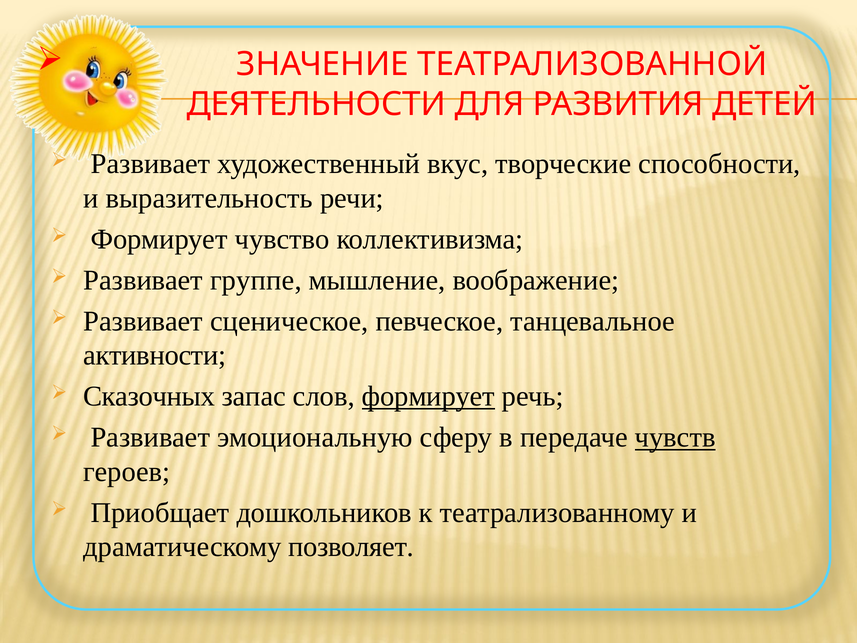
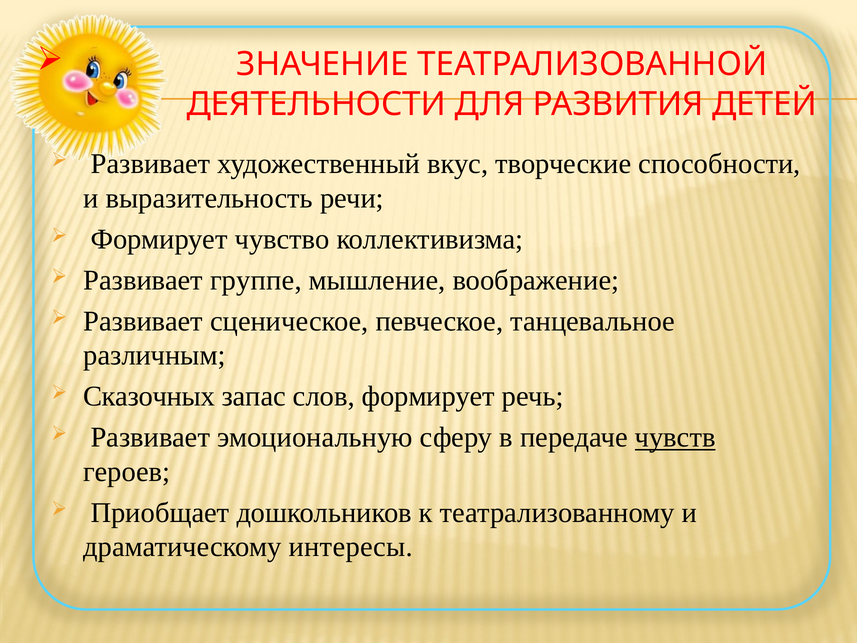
активности: активности -> различным
формирует at (428, 396) underline: present -> none
позволяет: позволяет -> интересы
